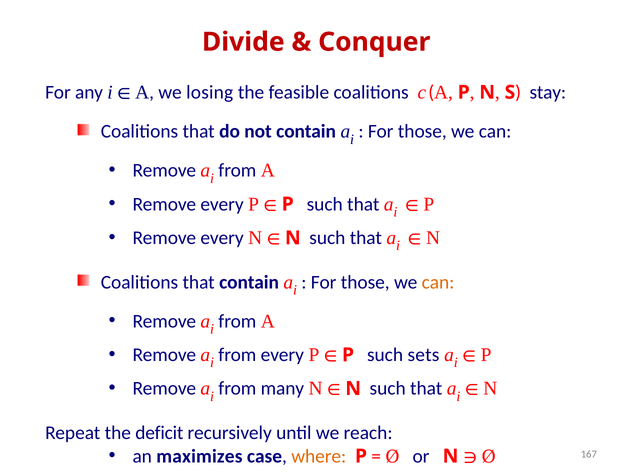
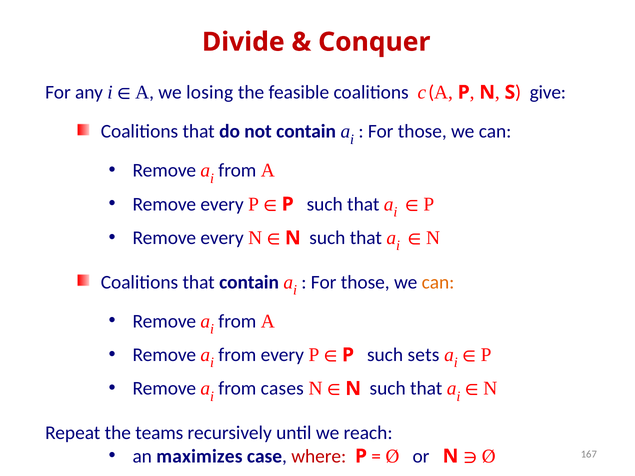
stay: stay -> give
many: many -> cases
deficit: deficit -> teams
where colour: orange -> red
